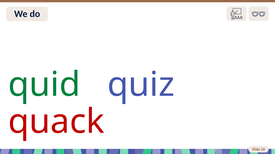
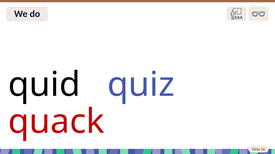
quid colour: green -> black
